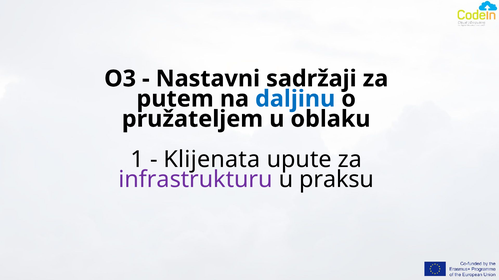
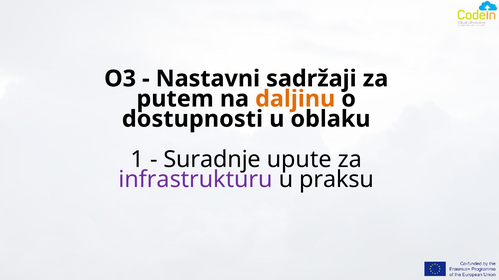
daljinu colour: blue -> orange
pružateljem: pružateljem -> dostupnosti
Klijenata: Klijenata -> Suradnje
